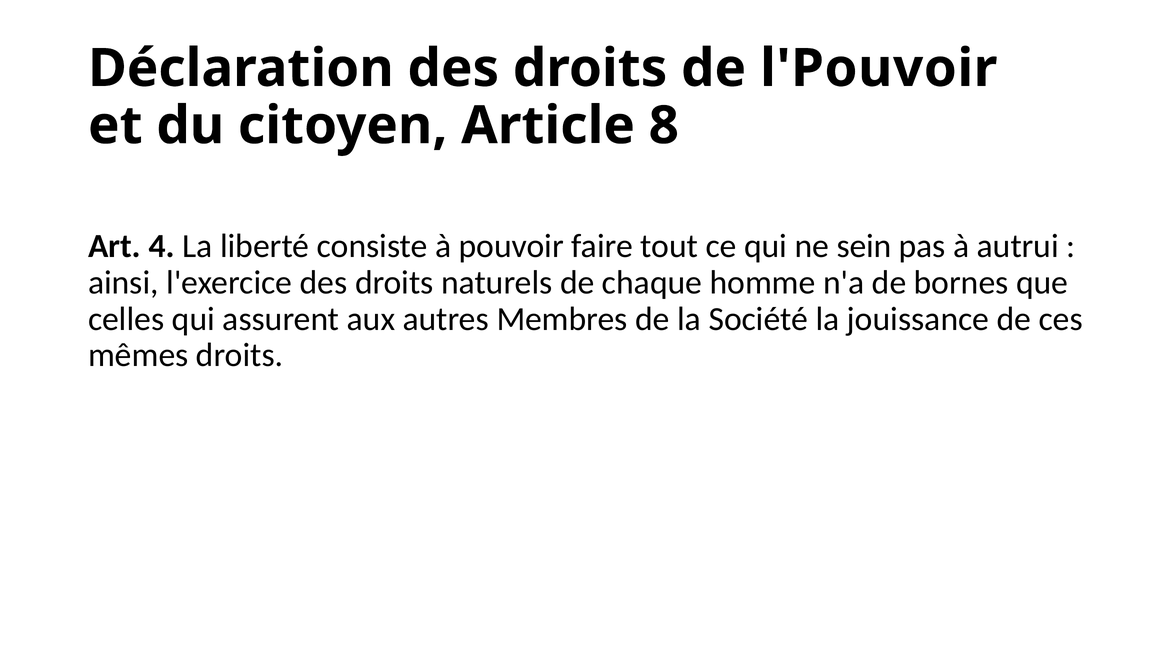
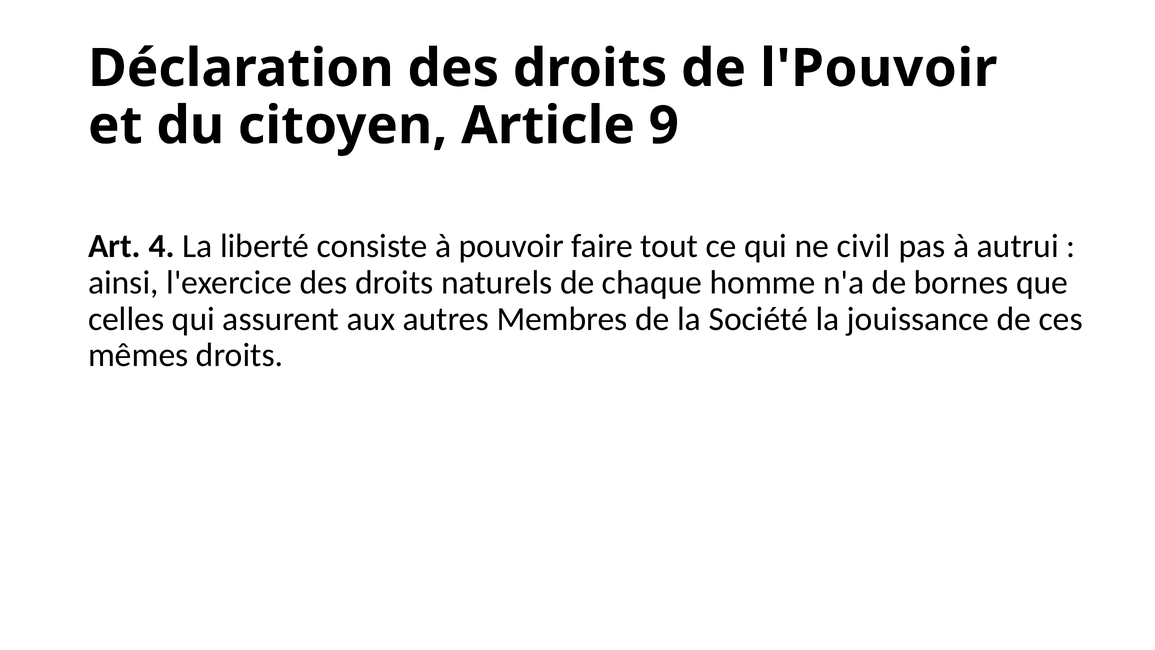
8: 8 -> 9
sein: sein -> civil
